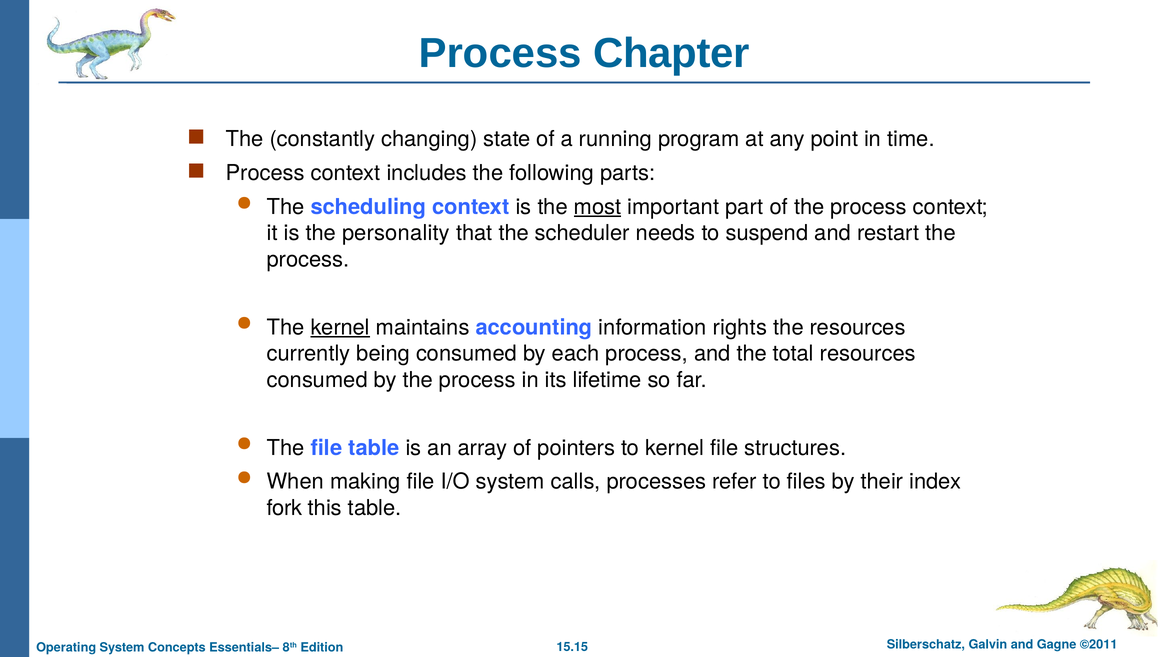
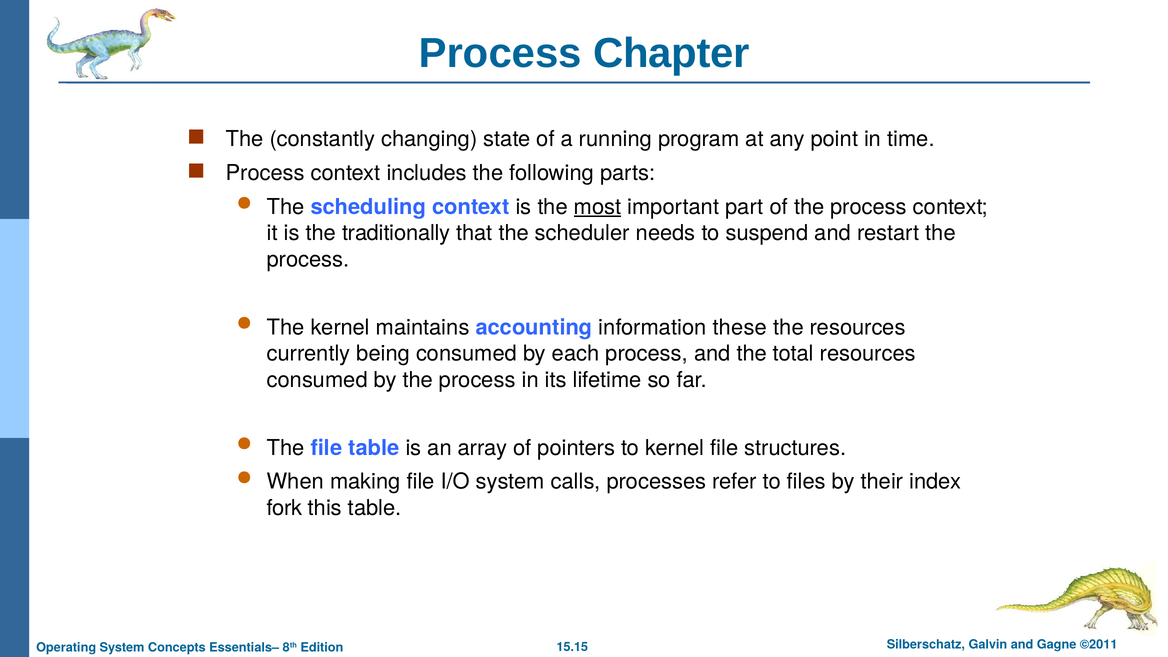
personality: personality -> traditionally
kernel at (340, 327) underline: present -> none
rights: rights -> these
